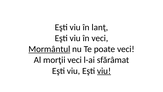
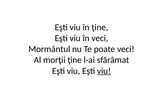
în lanţ: lanţ -> ţine
Mormântul underline: present -> none
morţii veci: veci -> ţine
